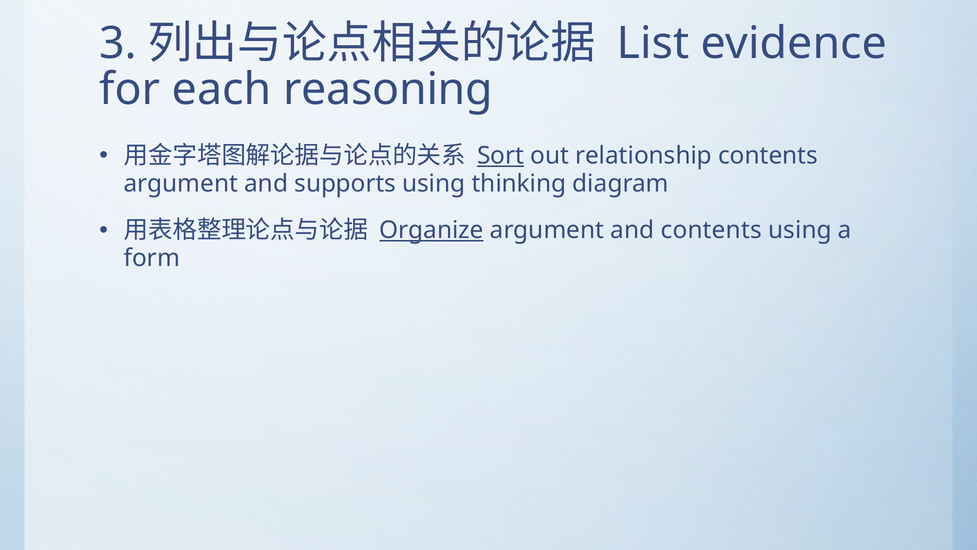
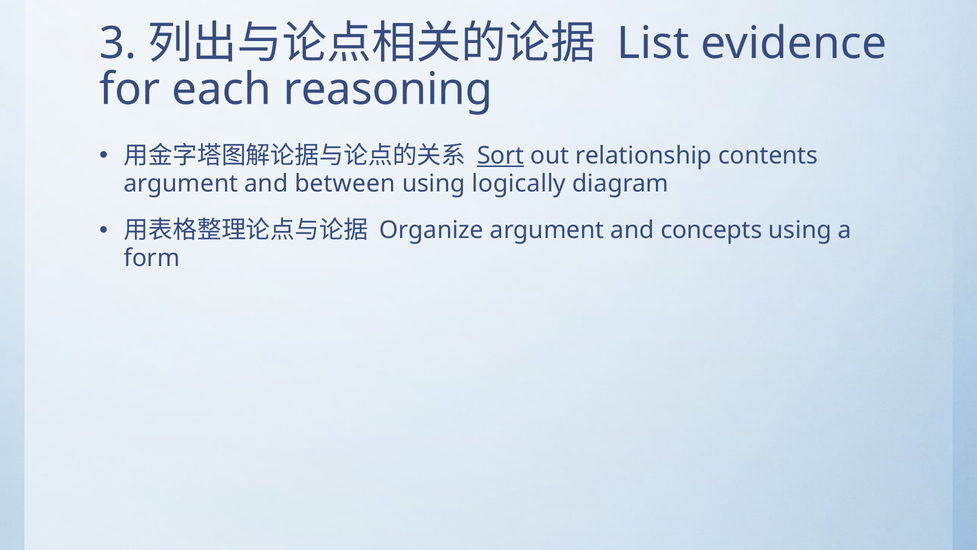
supports: supports -> between
thinking: thinking -> logically
Organize underline: present -> none
and contents: contents -> concepts
